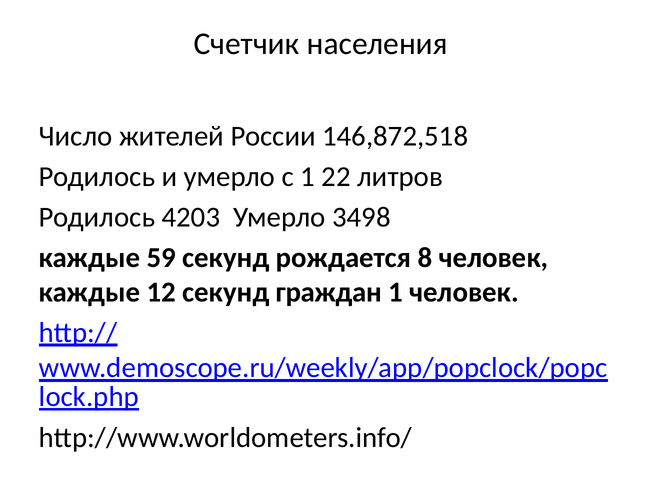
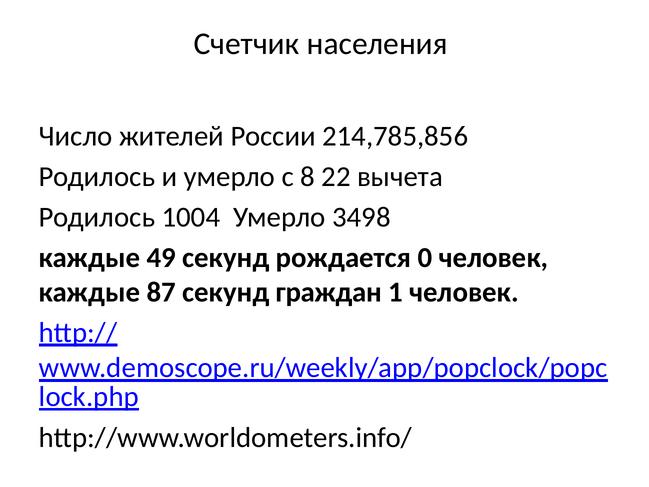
146,872,518: 146,872,518 -> 214,785,856
с 1: 1 -> 8
литров: литров -> вычета
4203: 4203 -> 1004
59: 59 -> 49
8: 8 -> 0
12: 12 -> 87
